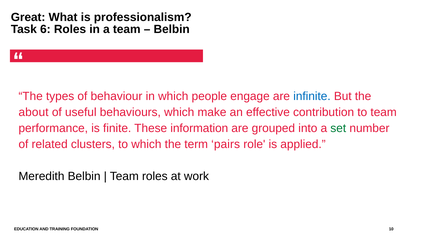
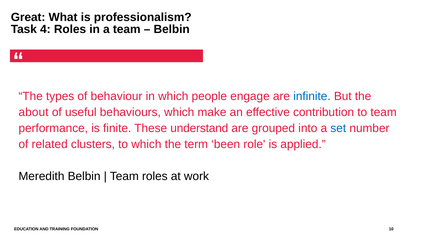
6: 6 -> 4
information: information -> understand
set colour: green -> blue
pairs: pairs -> been
